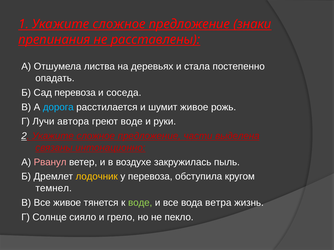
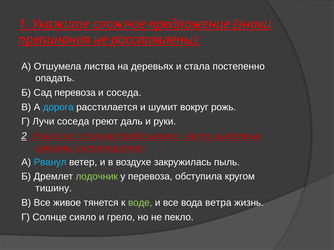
шумит живое: живое -> вокруг
Лучи автора: автора -> соседа
греют воде: воде -> даль
Рванул colour: pink -> light blue
лодочник colour: yellow -> light green
темнел: темнел -> тишину
